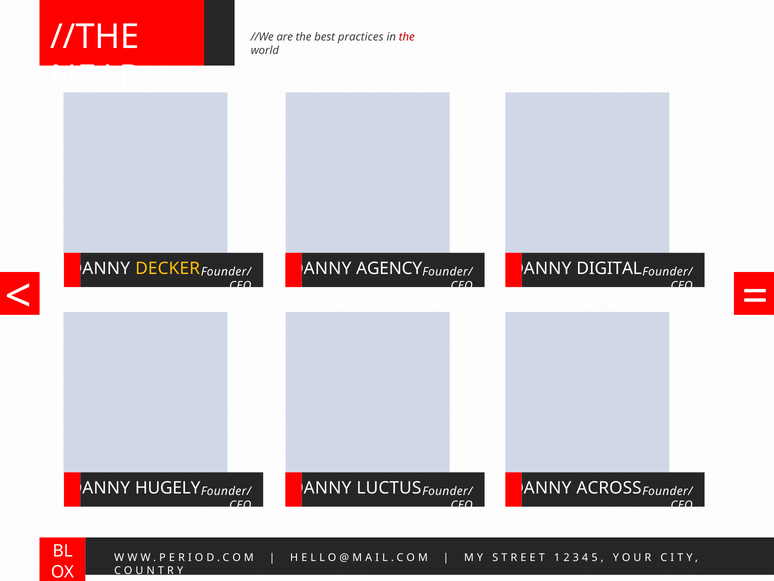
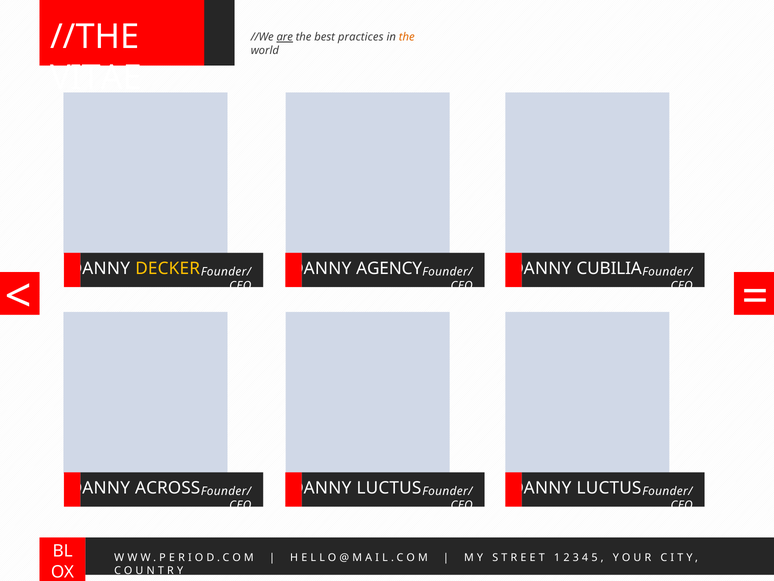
are underline: none -> present
the at (407, 37) colour: red -> orange
NEAR: NEAR -> VITAE
DIGITAL: DIGITAL -> CUBILIA
HUGELY: HUGELY -> ACROSS
ACROSS at (609, 488): ACROSS -> LUCTUS
